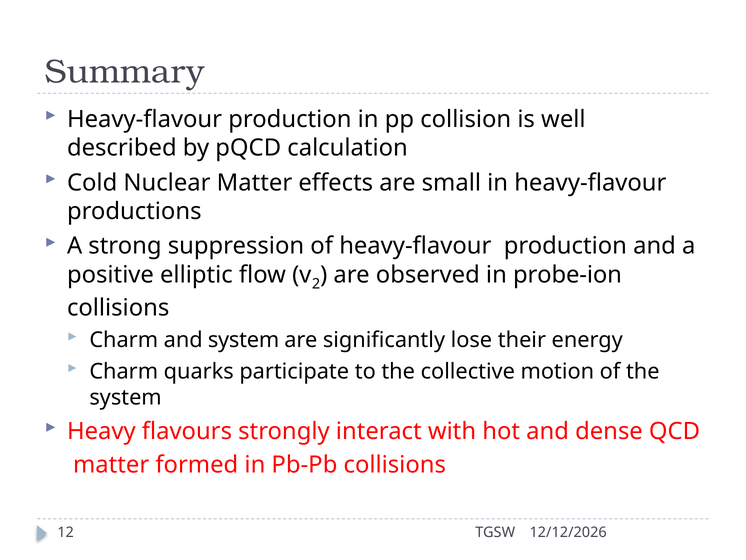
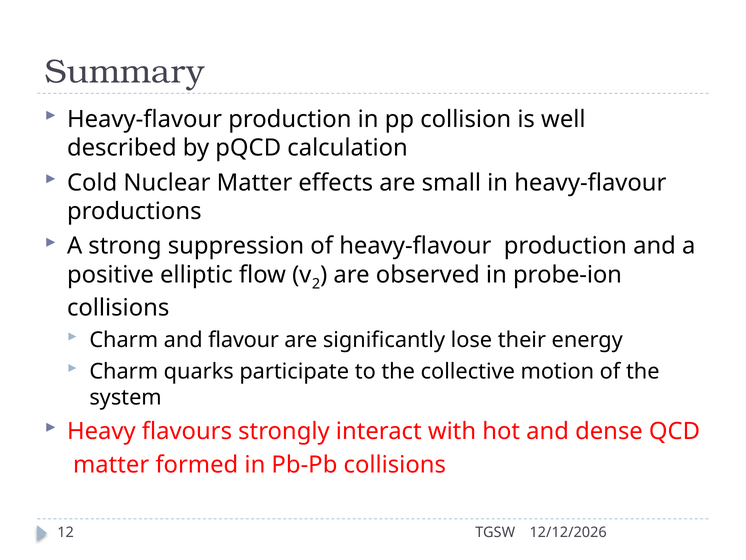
and system: system -> flavour
